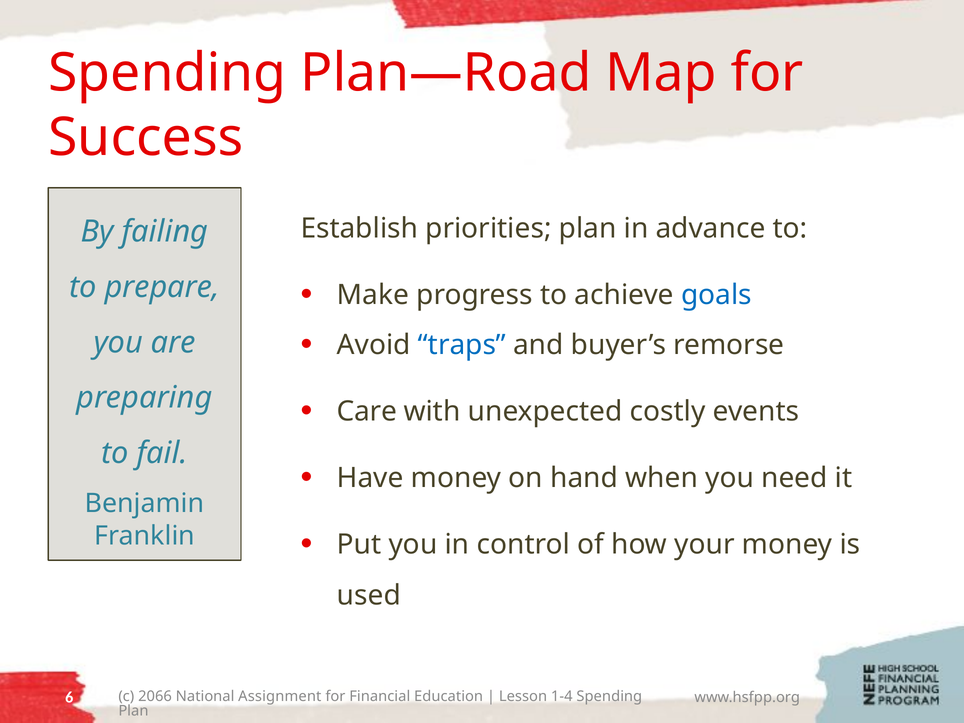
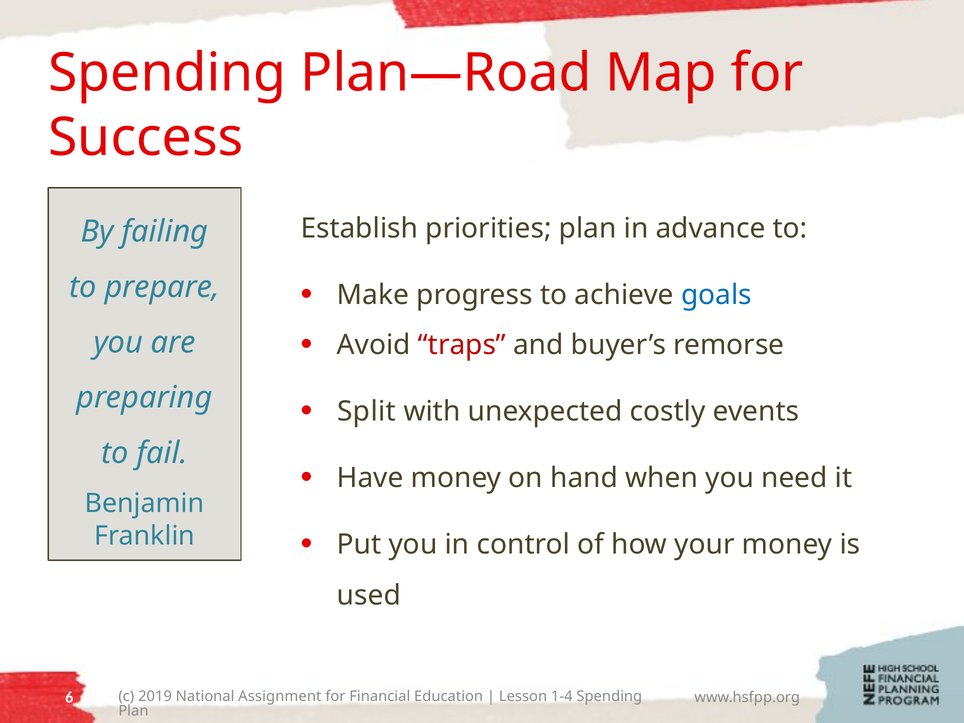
traps colour: blue -> red
Care: Care -> Split
2066: 2066 -> 2019
